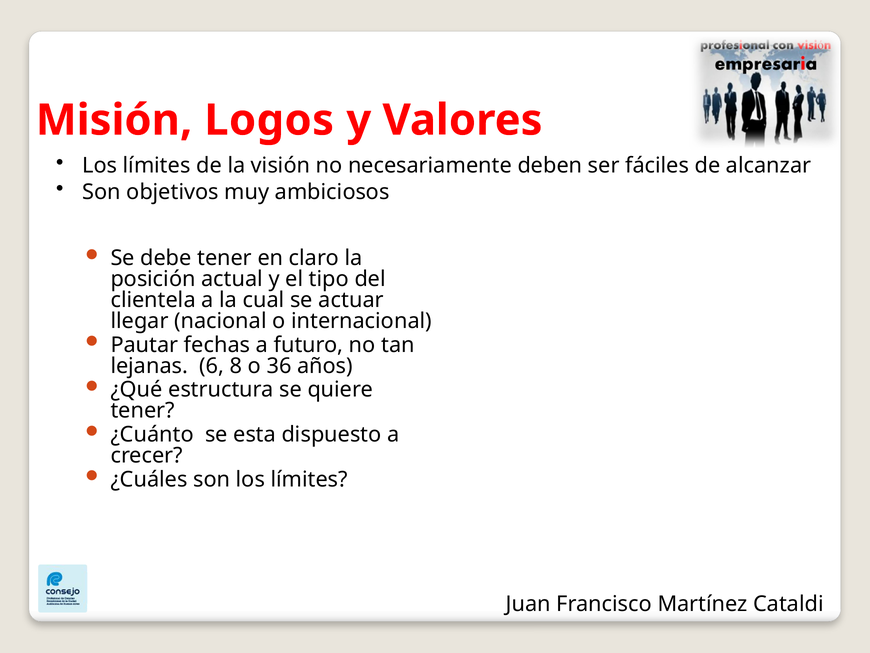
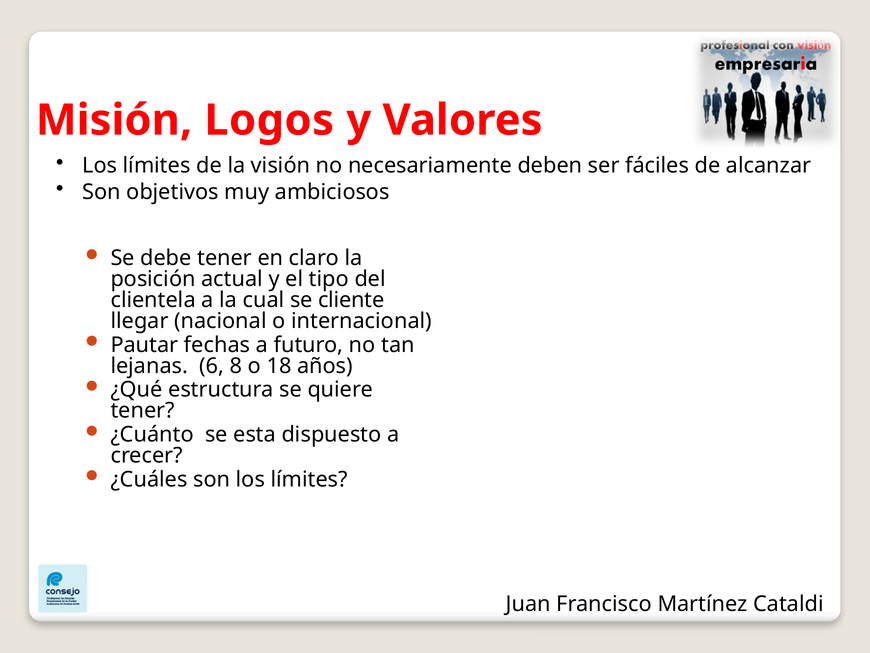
actuar: actuar -> cliente
36: 36 -> 18
